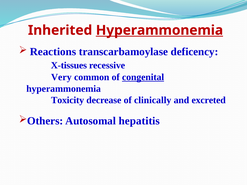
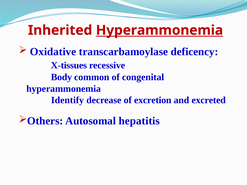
Reactions: Reactions -> Oxidative
Very: Very -> Body
congenital underline: present -> none
Toxicity: Toxicity -> Identify
clinically: clinically -> excretion
